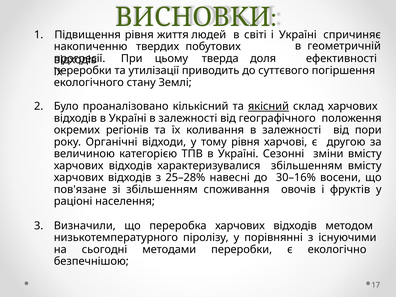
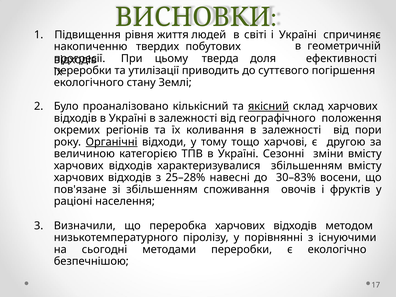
Органічні underline: none -> present
тому рівня: рівня -> тощо
30–16%: 30–16% -> 30–83%
